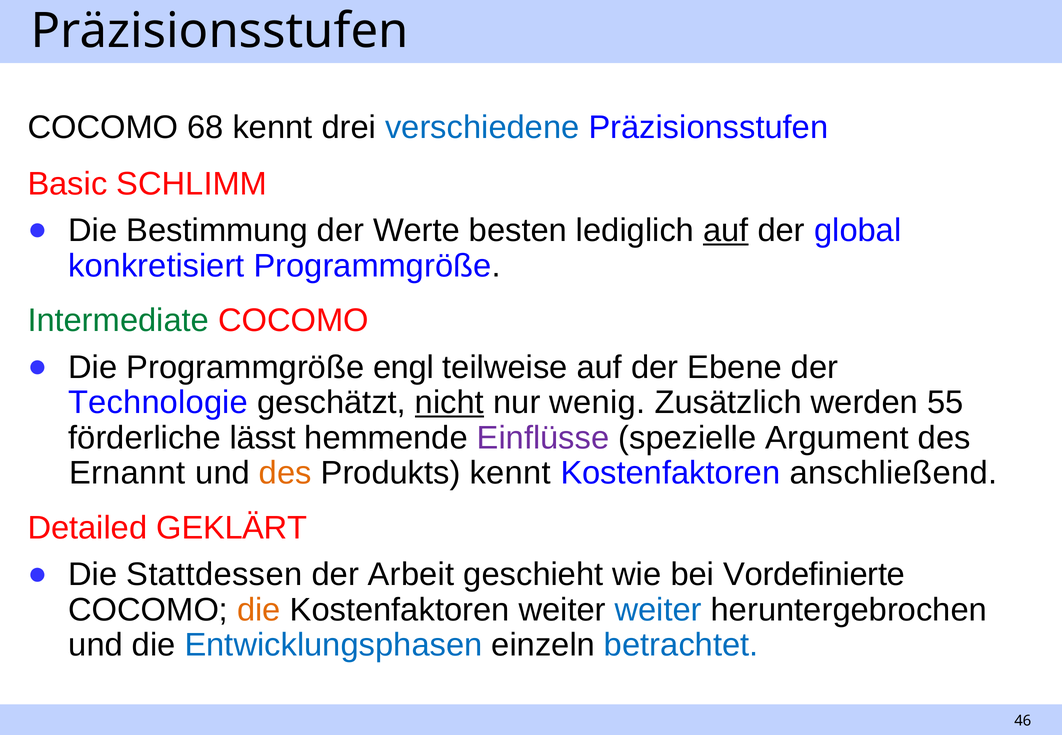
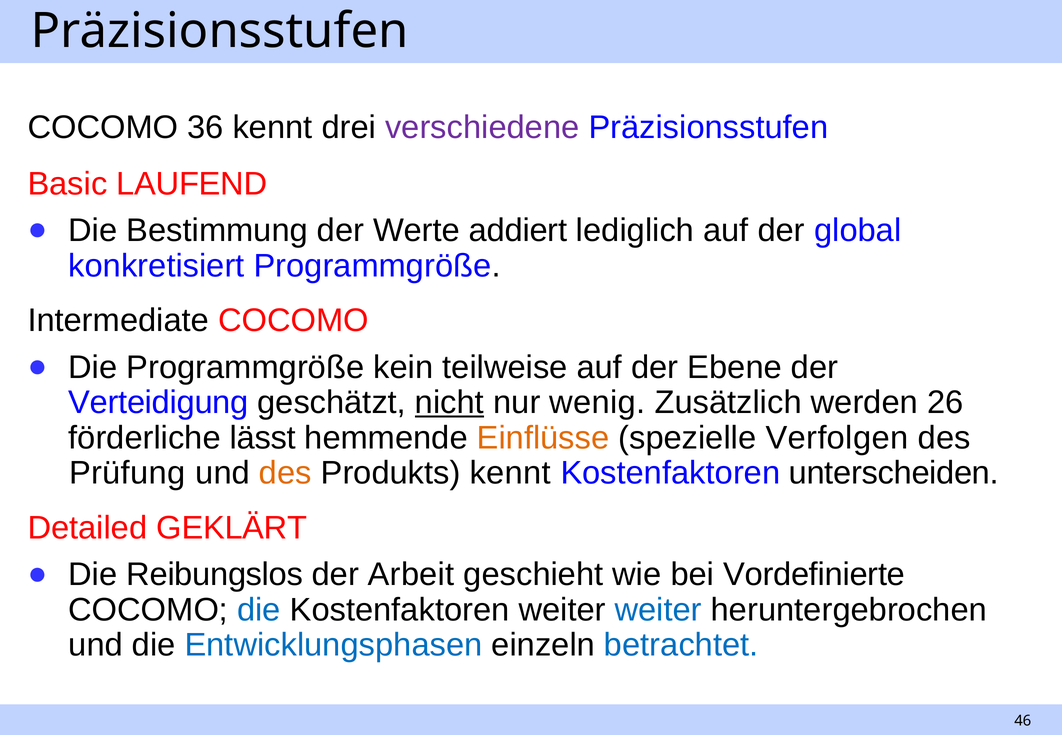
68: 68 -> 36
verschiedene colour: blue -> purple
SCHLIMM: SCHLIMM -> LAUFEND
besten: besten -> addiert
auf at (726, 231) underline: present -> none
Intermediate colour: green -> black
engl: engl -> kein
Technologie: Technologie -> Verteidigung
55: 55 -> 26
Einflüsse colour: purple -> orange
Argument: Argument -> Verfolgen
Ernannt: Ernannt -> Prüfung
anschließend: anschließend -> unterscheiden
Stattdessen: Stattdessen -> Reibungslos
die at (259, 610) colour: orange -> blue
